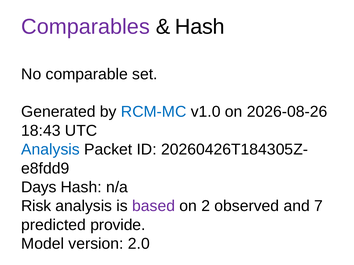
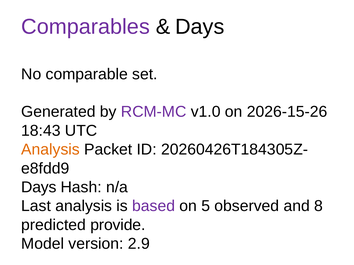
Hash at (200, 27): Hash -> Days
RCM-MC colour: blue -> purple
2026-08-26: 2026-08-26 -> 2026-15-26
Analysis at (50, 150) colour: blue -> orange
Risk: Risk -> Last
2: 2 -> 5
7: 7 -> 8
2.0: 2.0 -> 2.9
